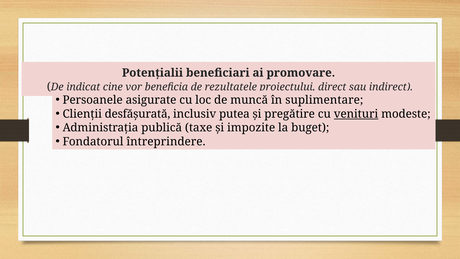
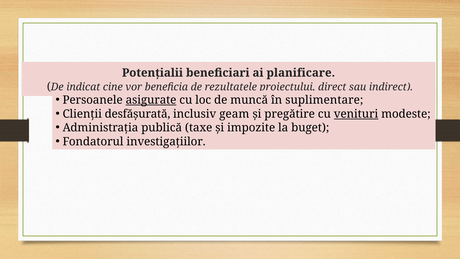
promovare: promovare -> planificare
asigurate underline: none -> present
putea: putea -> geam
întreprindere: întreprindere -> investigațiilor
